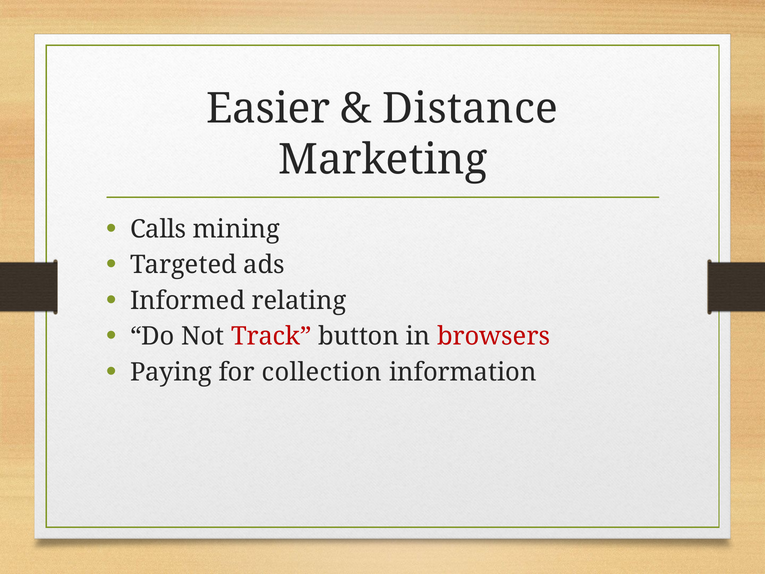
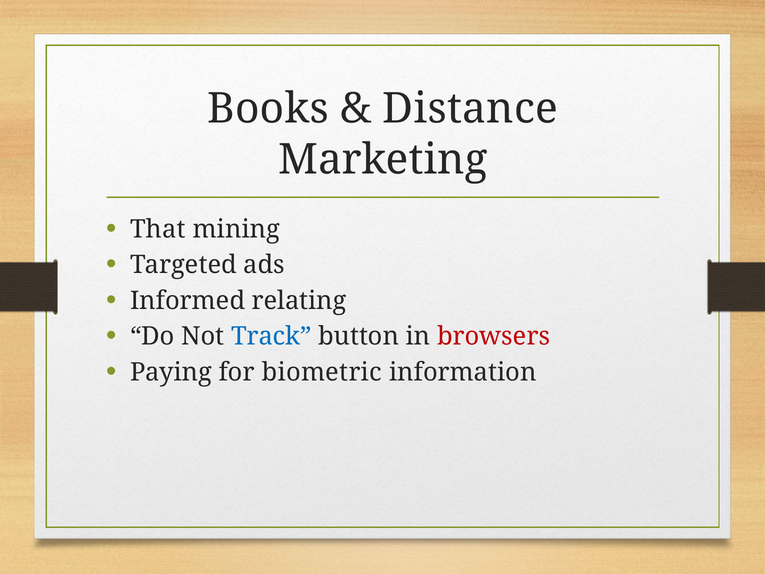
Easier: Easier -> Books
Calls: Calls -> That
Track colour: red -> blue
collection: collection -> biometric
